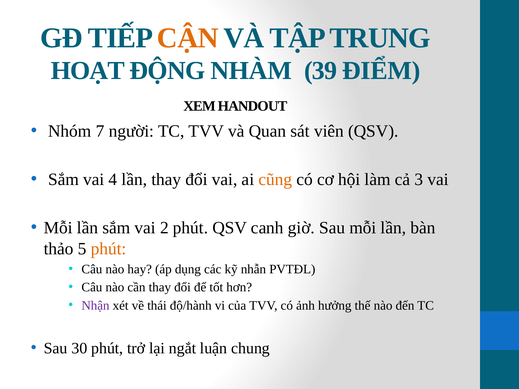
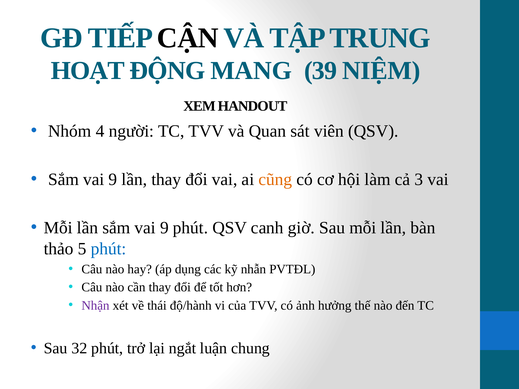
CẬN colour: orange -> black
NHÀM: NHÀM -> MANG
ĐIỂM: ĐIỂM -> NIỆM
7: 7 -> 4
4 at (113, 180): 4 -> 9
lần sắm vai 2: 2 -> 9
phút at (109, 249) colour: orange -> blue
30: 30 -> 32
